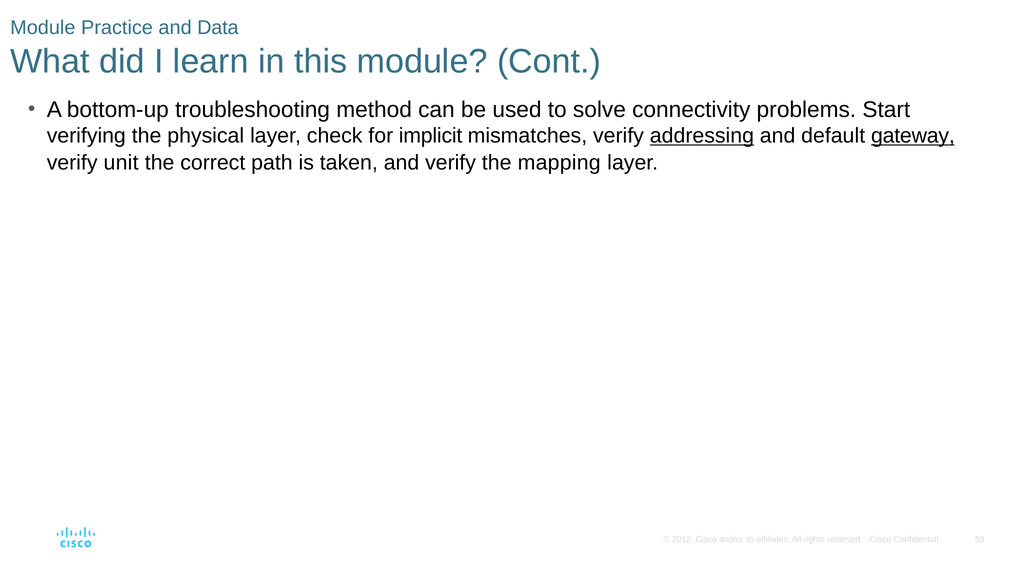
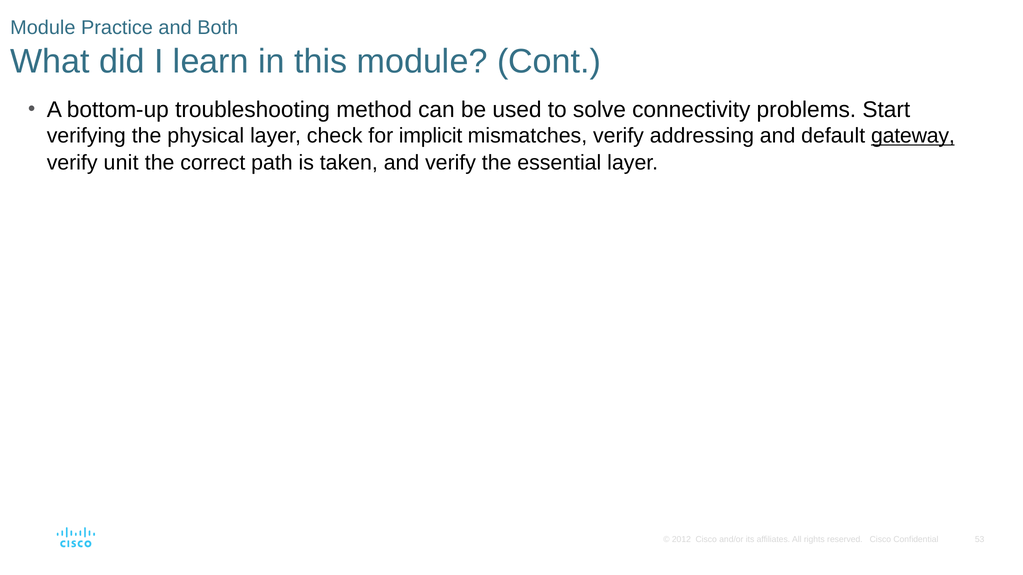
Data: Data -> Both
addressing underline: present -> none
mapping: mapping -> essential
